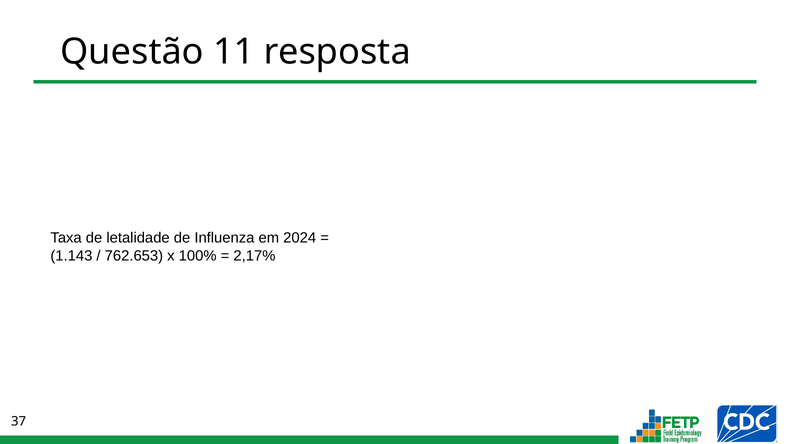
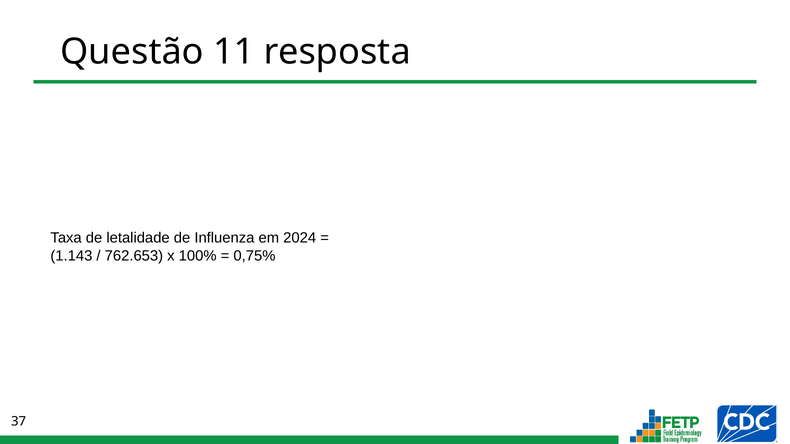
2,17%: 2,17% -> 0,75%
